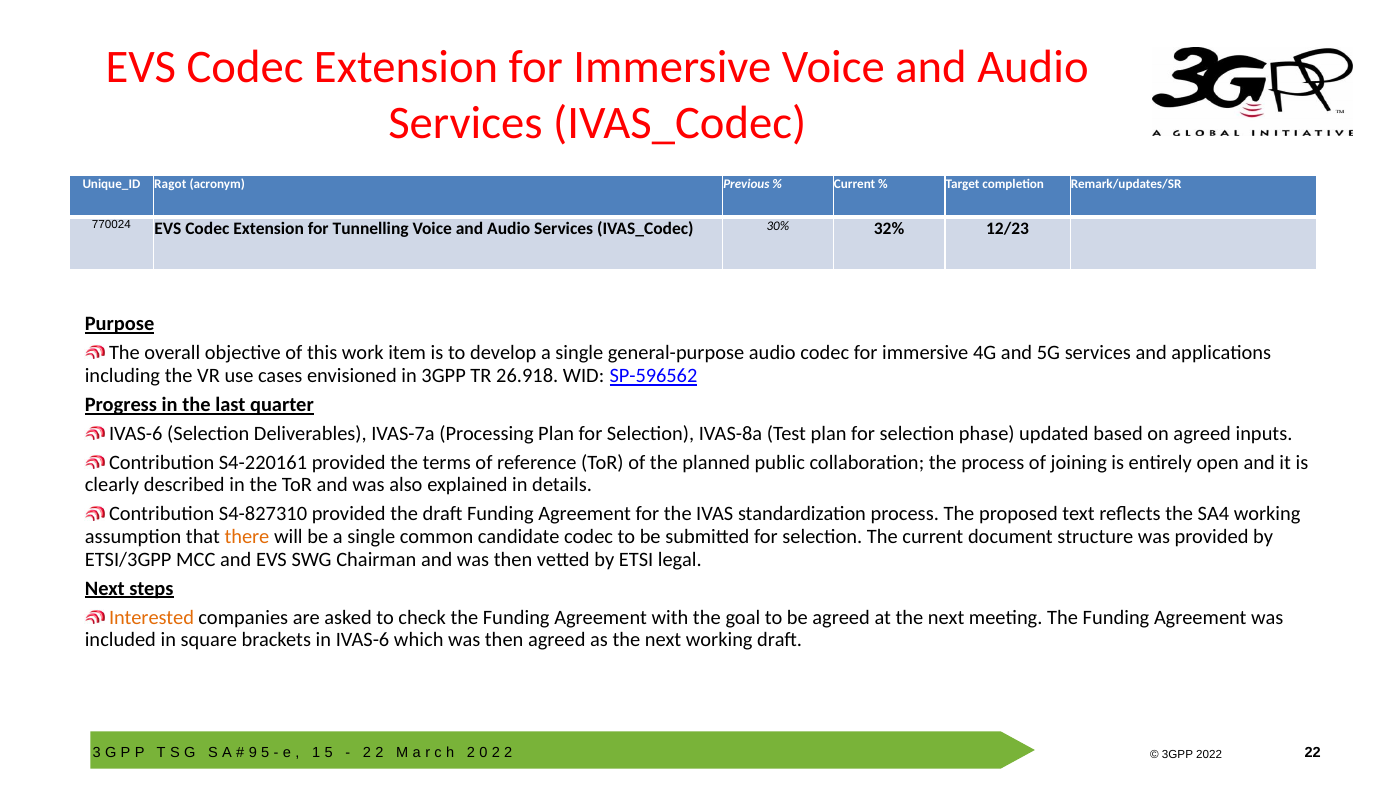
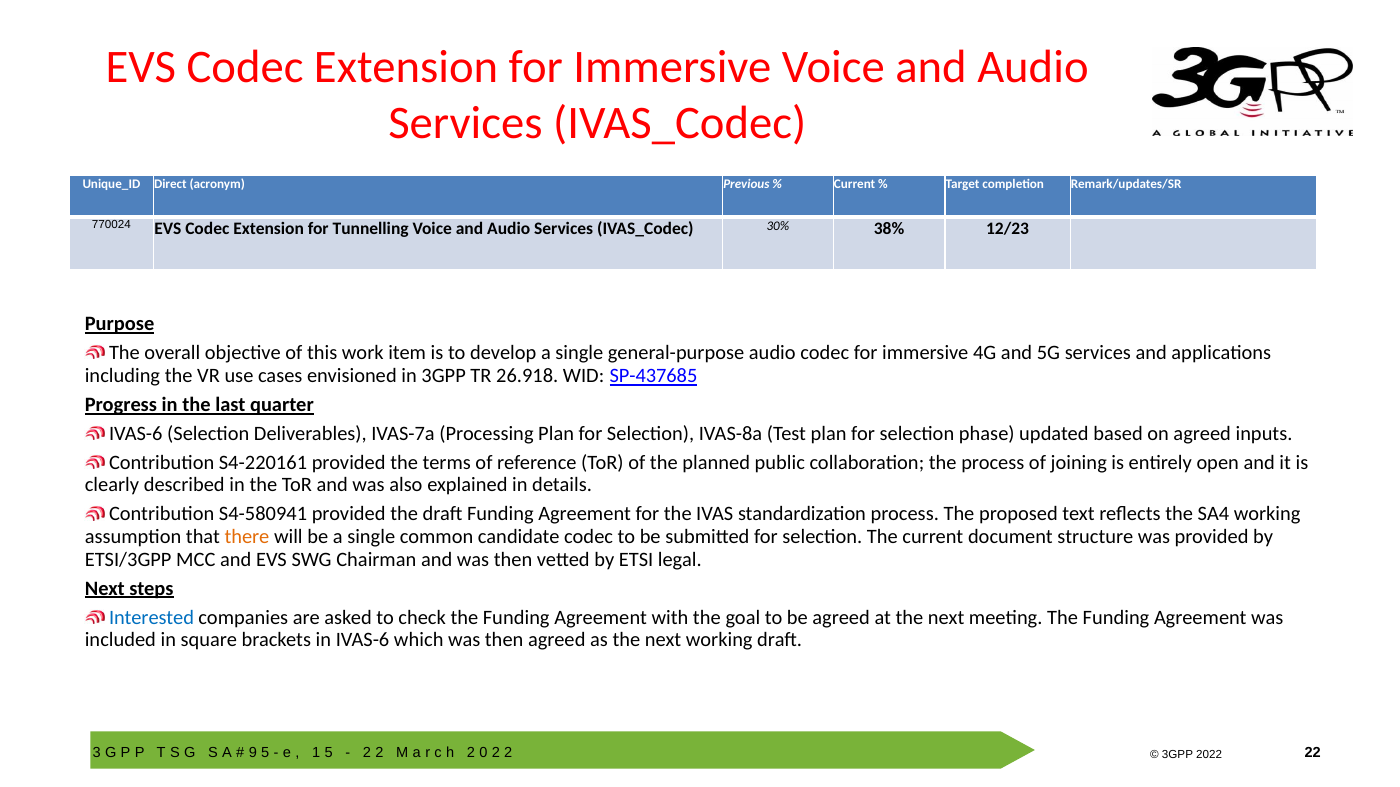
Ragot: Ragot -> Direct
32%: 32% -> 38%
SP-596562: SP-596562 -> SP-437685
S4-827310: S4-827310 -> S4-580941
Interested colour: orange -> blue
